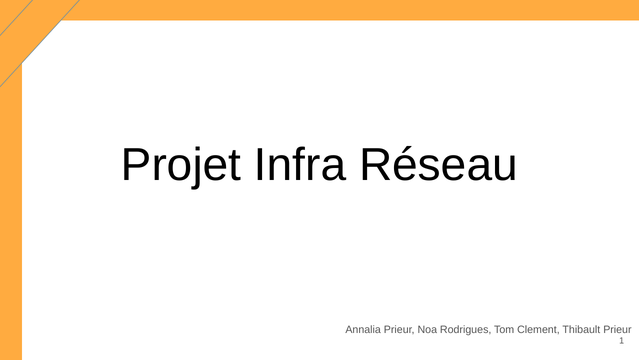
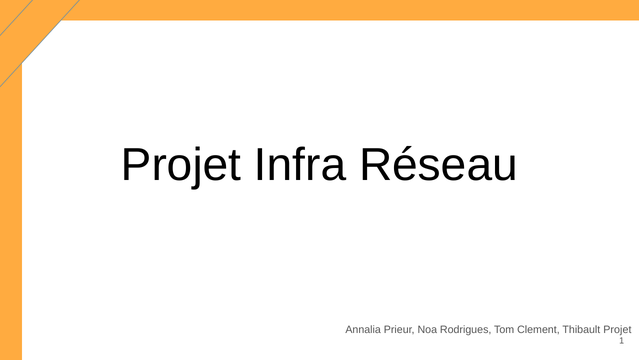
Thibault Prieur: Prieur -> Projet
